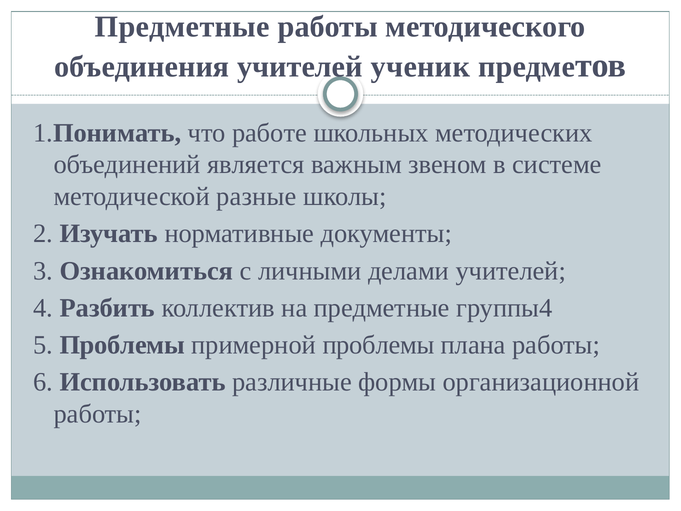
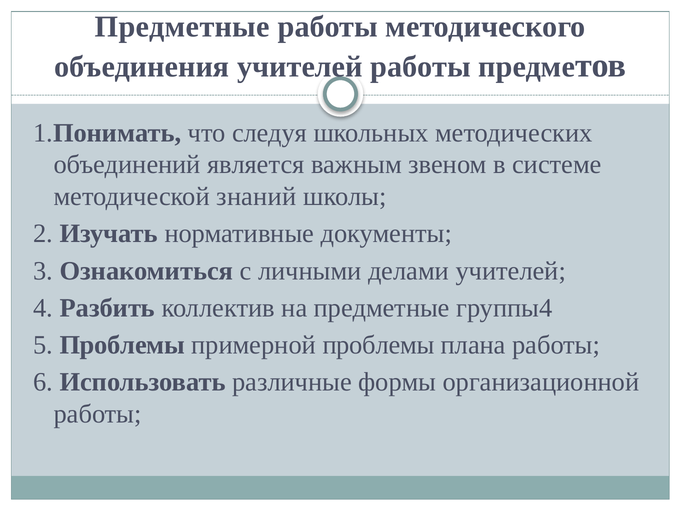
учителей ученик: ученик -> работы
работе: работе -> следуя
разные: разные -> знаний
